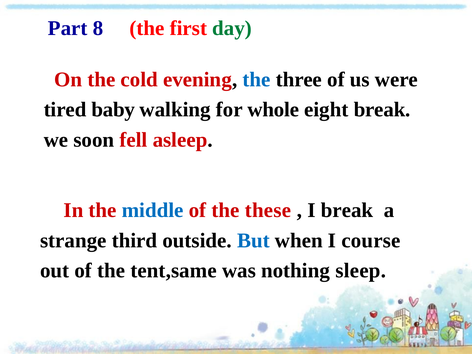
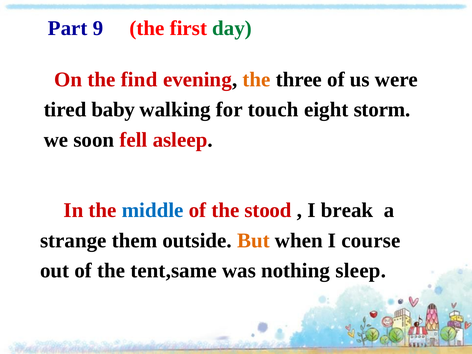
8: 8 -> 9
cold: cold -> find
the at (256, 80) colour: blue -> orange
whole: whole -> touch
eight break: break -> storm
these: these -> stood
third: third -> them
But colour: blue -> orange
